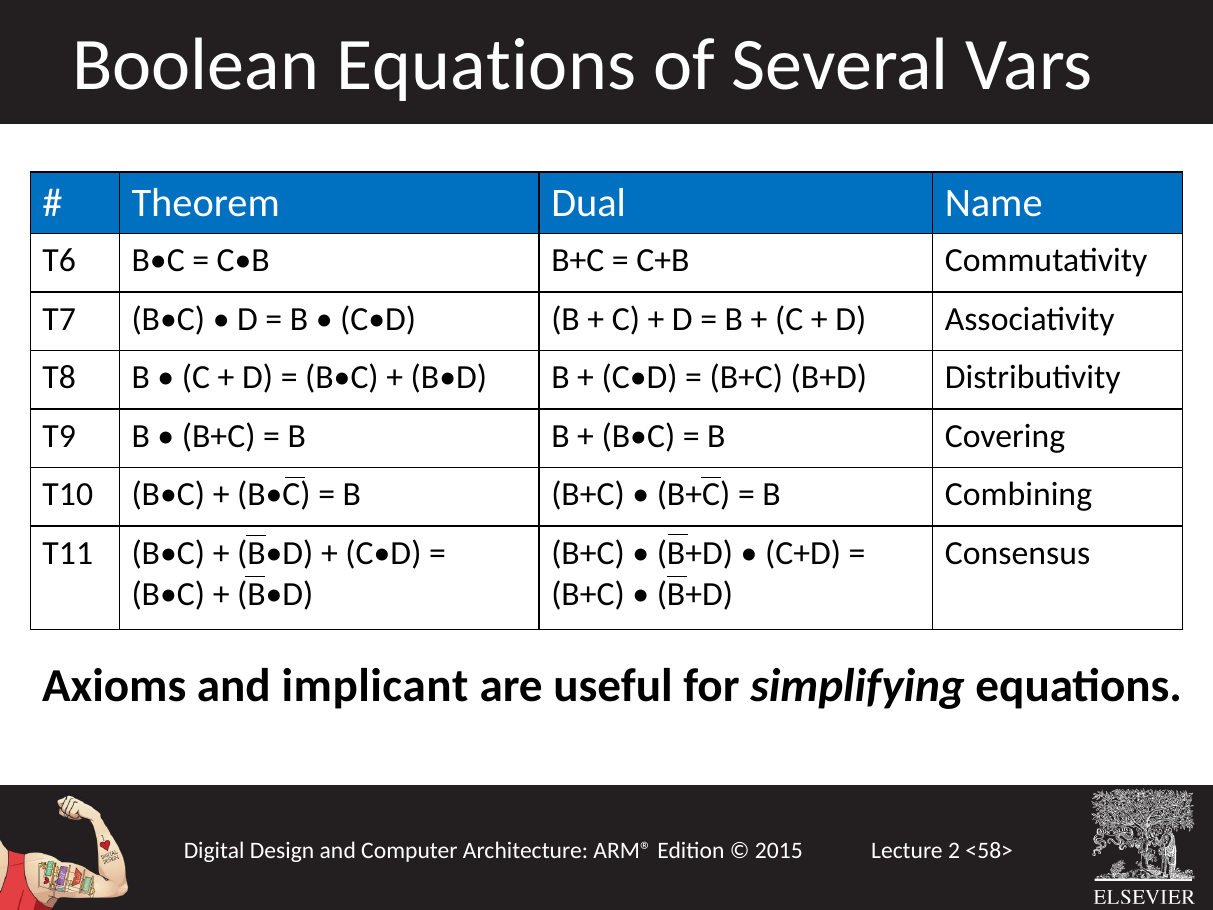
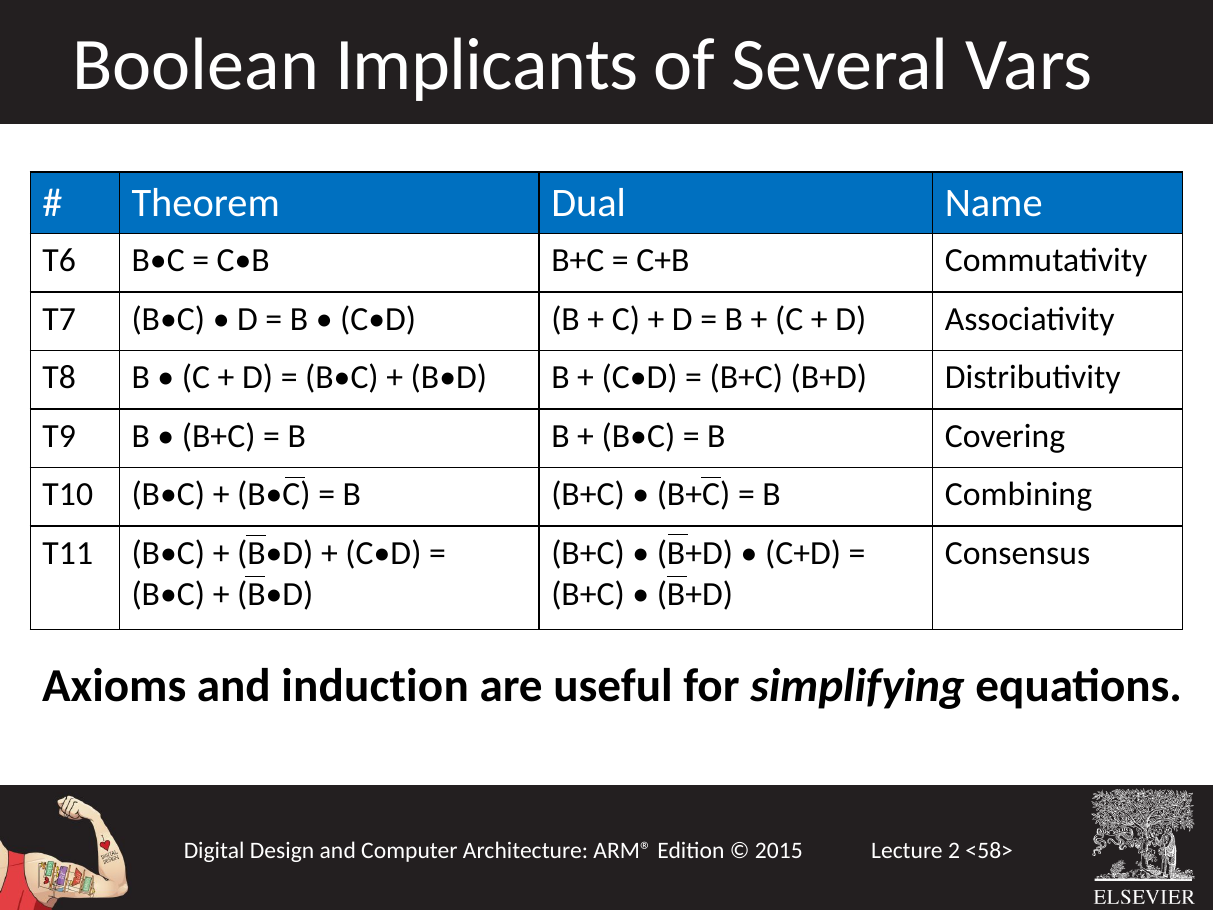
Boolean Equations: Equations -> Implicants
implicant: implicant -> induction
